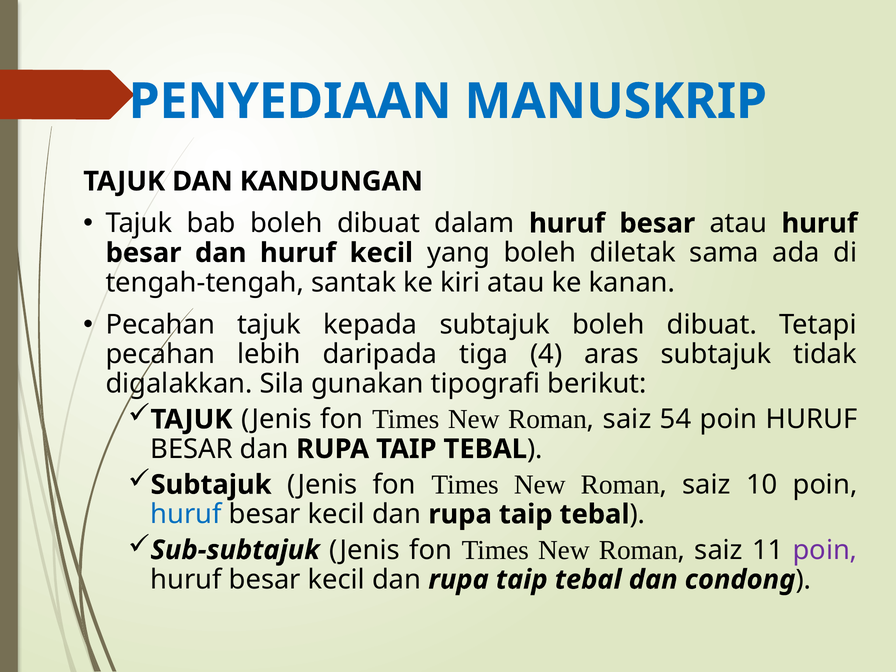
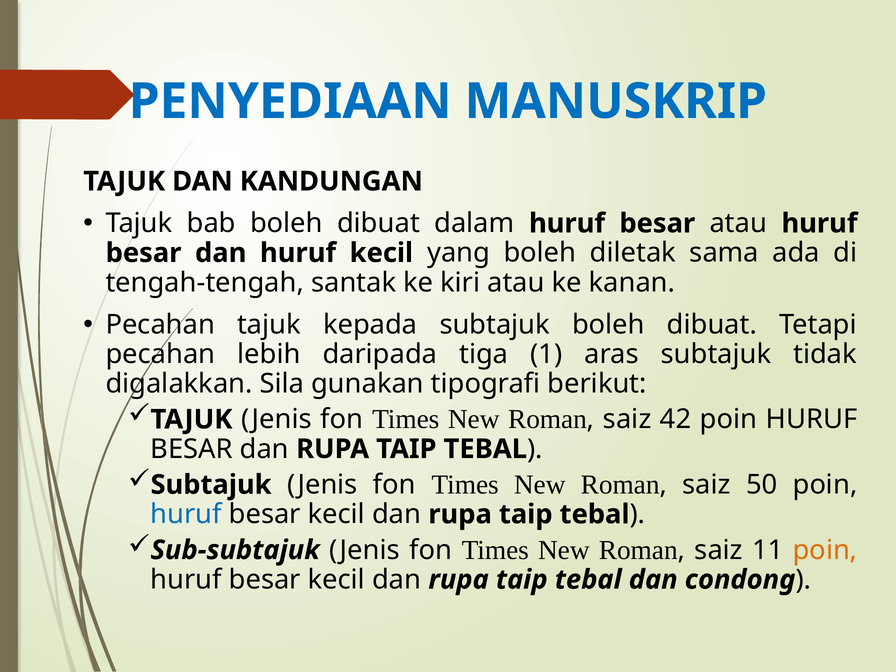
4: 4 -> 1
54: 54 -> 42
10: 10 -> 50
poin at (825, 550) colour: purple -> orange
